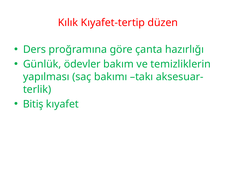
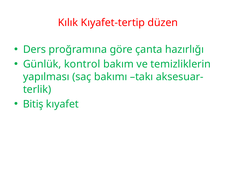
ödevler: ödevler -> kontrol
